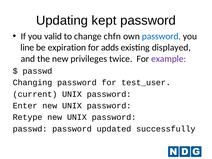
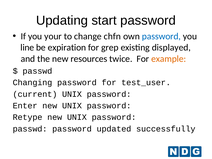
kept: kept -> start
valid: valid -> your
adds: adds -> grep
privileges: privileges -> resources
example colour: purple -> orange
